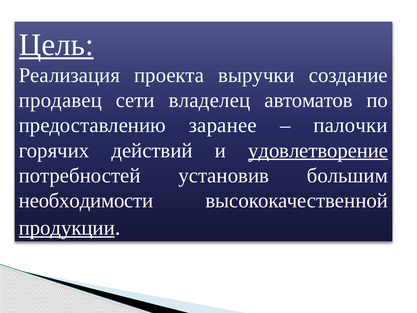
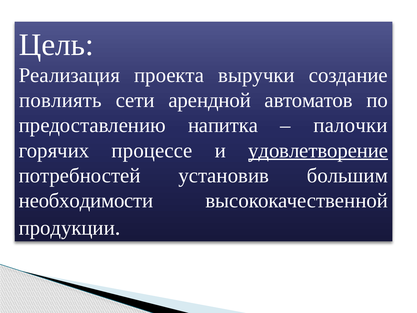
Цель underline: present -> none
продавец: продавец -> повлиять
владелец: владелец -> арендной
заранее: заранее -> напитка
действий: действий -> процессе
продукции underline: present -> none
